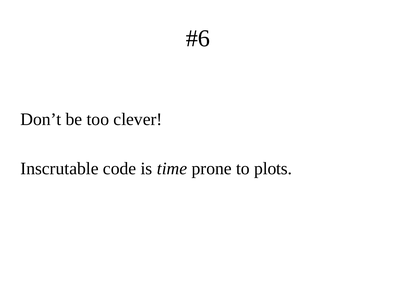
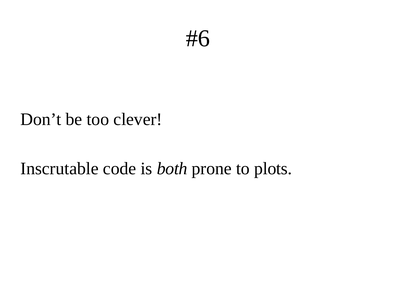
time: time -> both
